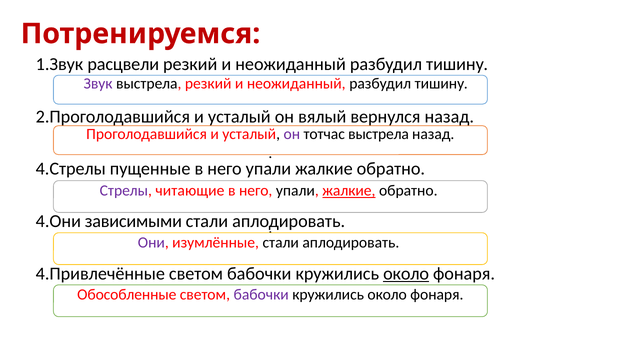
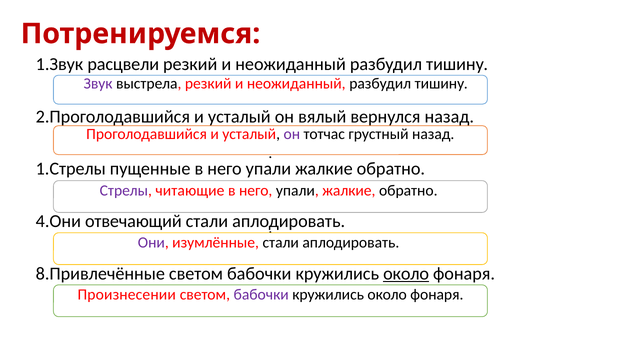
тотчас выстрела: выстрела -> грустный
4.Стрелы: 4.Стрелы -> 1.Стрелы
жалкие at (349, 190) underline: present -> none
зависимыми: зависимыми -> отвечающий
4.Привлечённые: 4.Привлечённые -> 8.Привлечённые
Обособленные: Обособленные -> Произнесении
